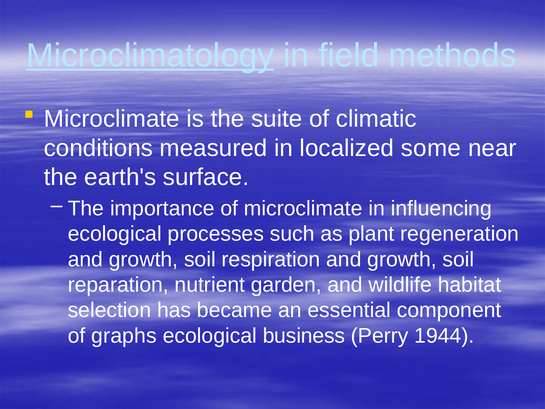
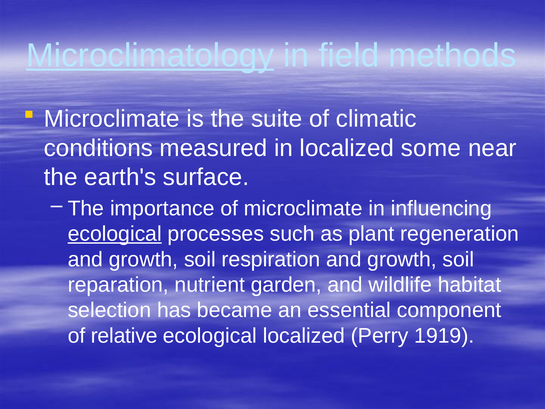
ecological at (115, 234) underline: none -> present
graphs: graphs -> relative
ecological business: business -> localized
1944: 1944 -> 1919
